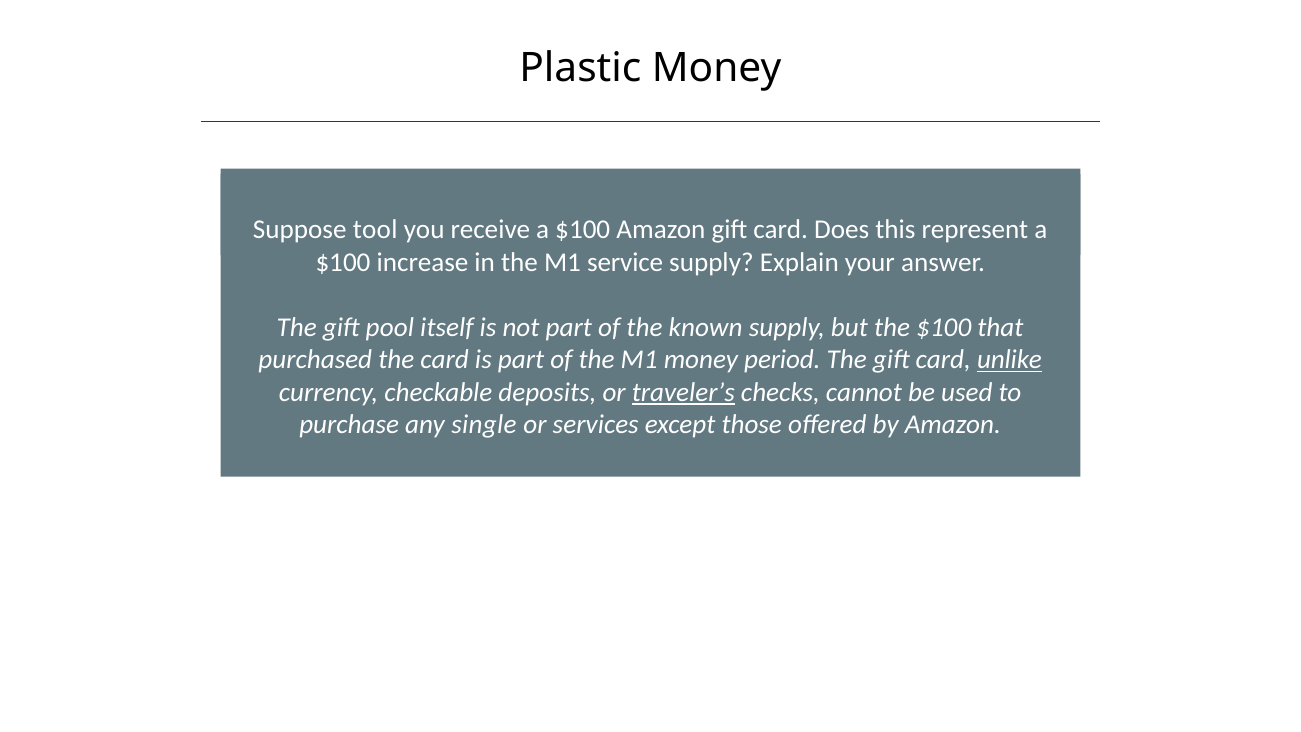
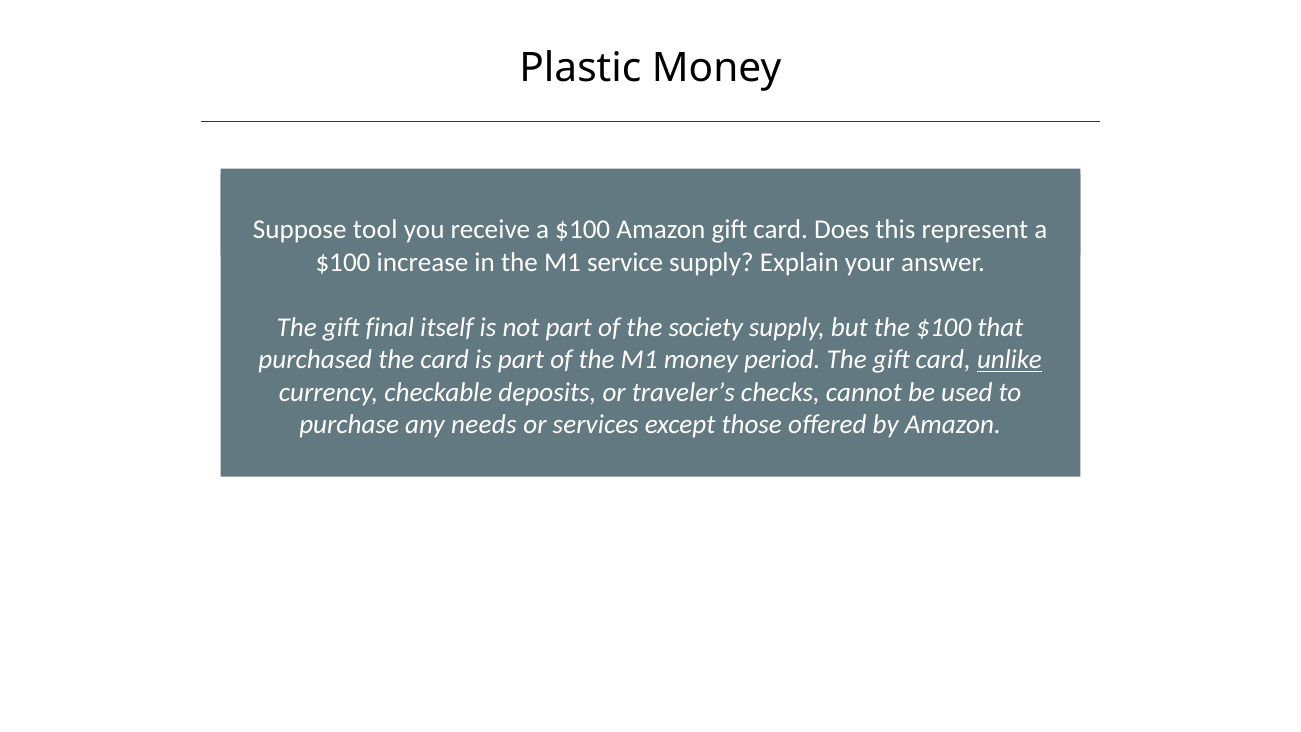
pool: pool -> final
known: known -> society
traveler’s underline: present -> none
single: single -> needs
